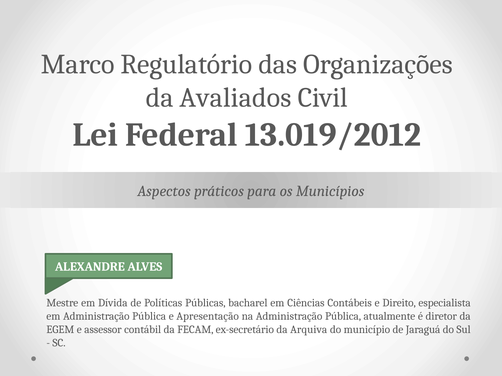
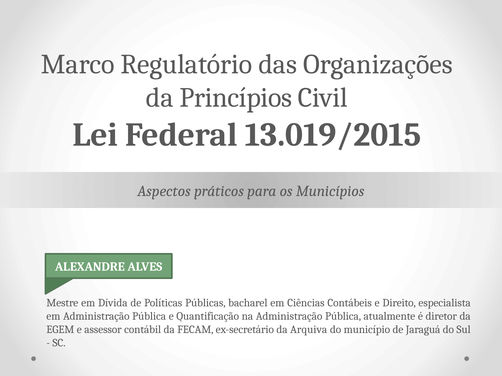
Avaliados: Avaliados -> Princípios
13.019/2012: 13.019/2012 -> 13.019/2015
Apresentação: Apresentação -> Quantificação
